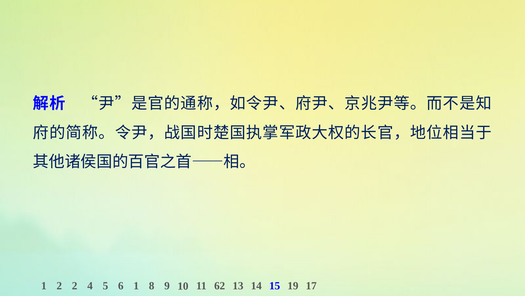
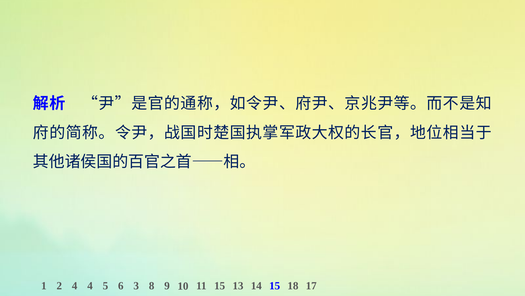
2 2: 2 -> 4
6 1: 1 -> 3
11 62: 62 -> 15
19: 19 -> 18
